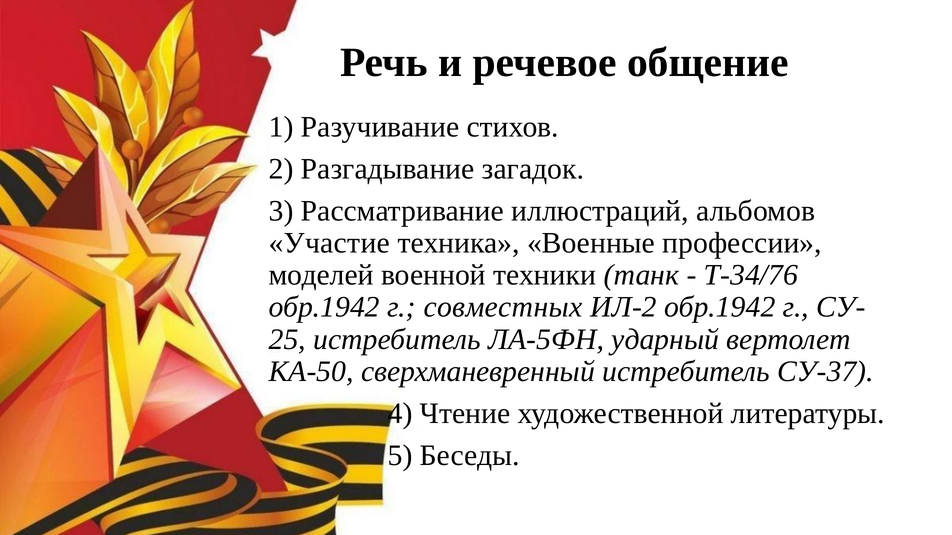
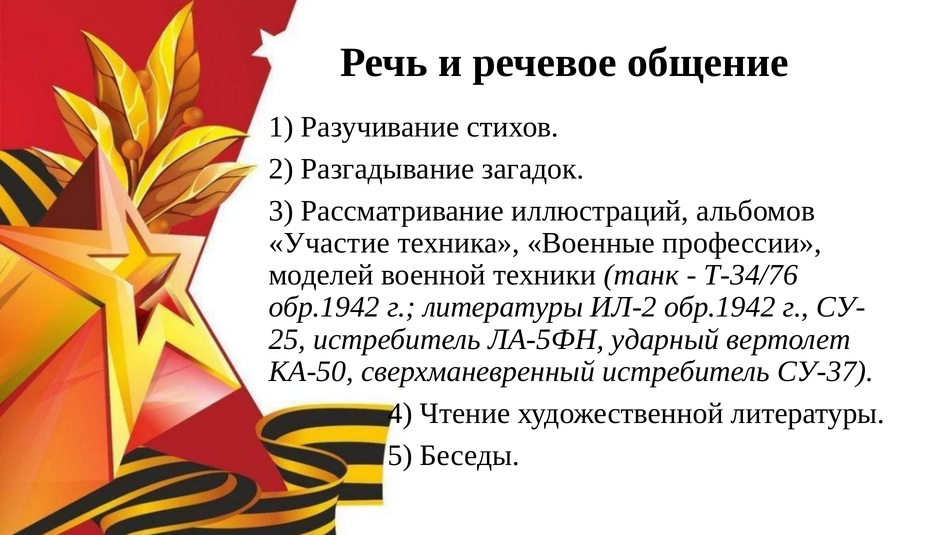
г совместных: совместных -> литературы
